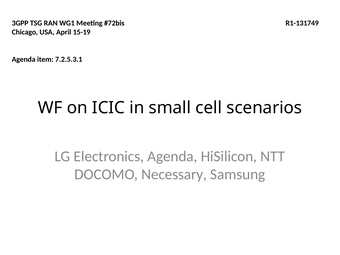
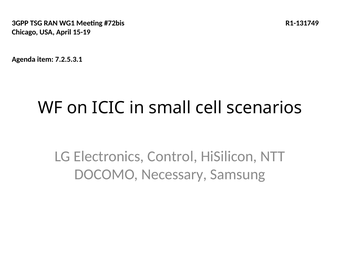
Electronics Agenda: Agenda -> Control
